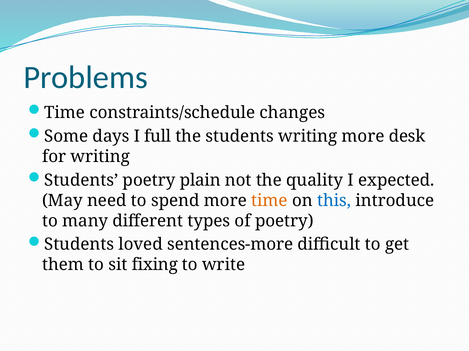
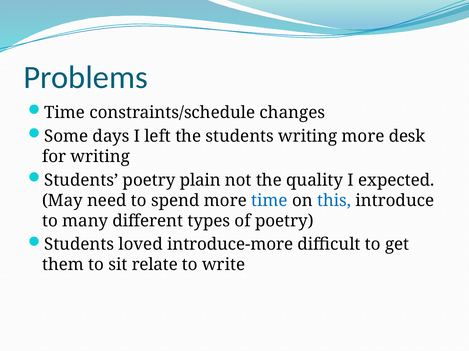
full: full -> left
time at (269, 201) colour: orange -> blue
sentences-more: sentences-more -> introduce-more
fixing: fixing -> relate
